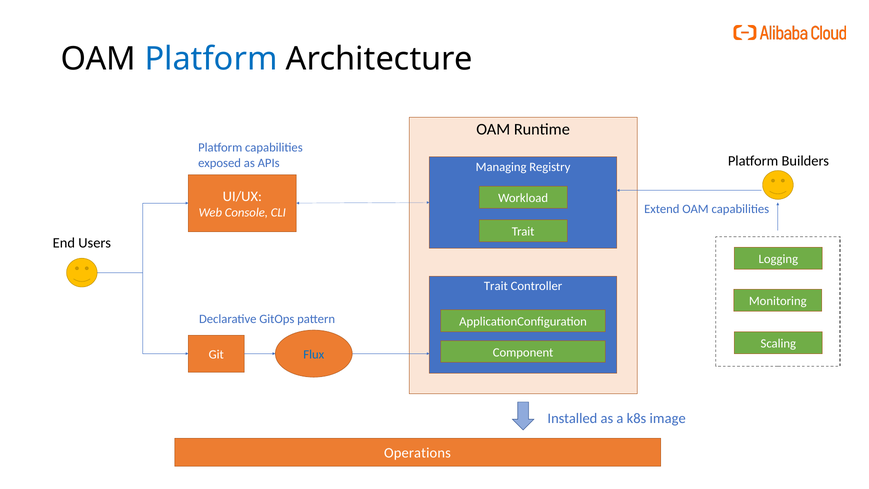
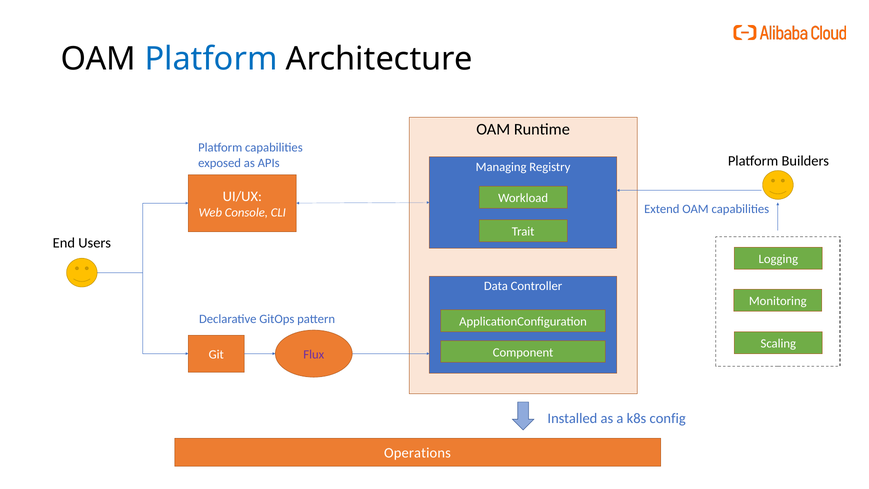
Trait at (496, 286): Trait -> Data
Flux colour: blue -> purple
image: image -> config
